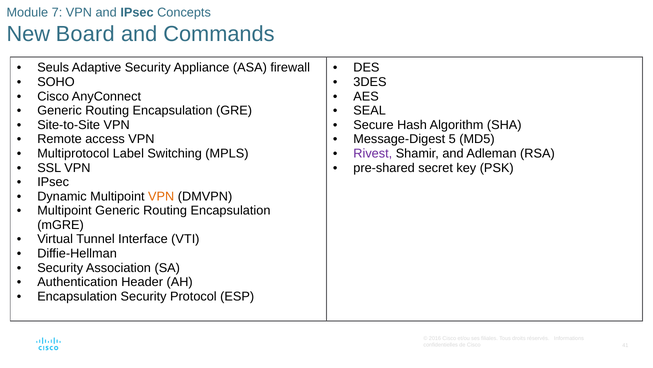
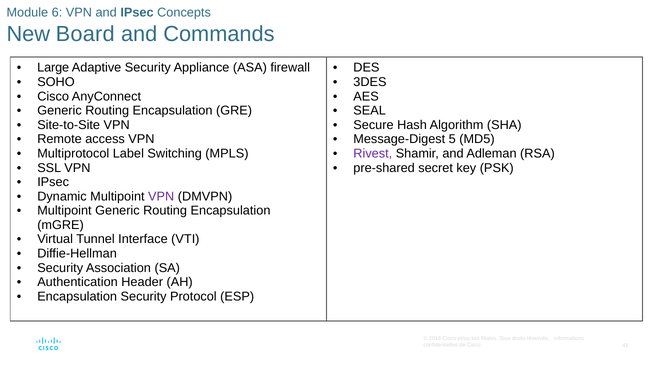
7: 7 -> 6
Seuls: Seuls -> Large
VPN at (161, 196) colour: orange -> purple
